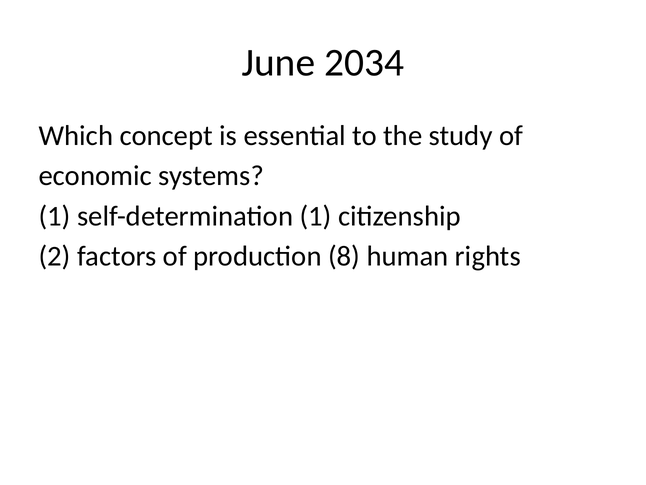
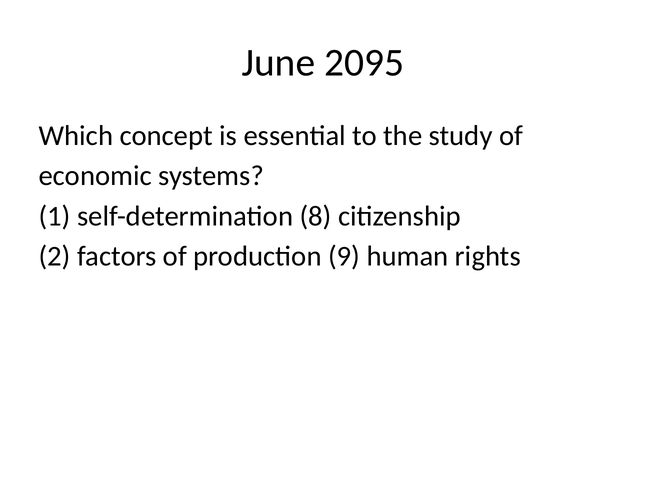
2034: 2034 -> 2095
self-determination 1: 1 -> 8
8: 8 -> 9
